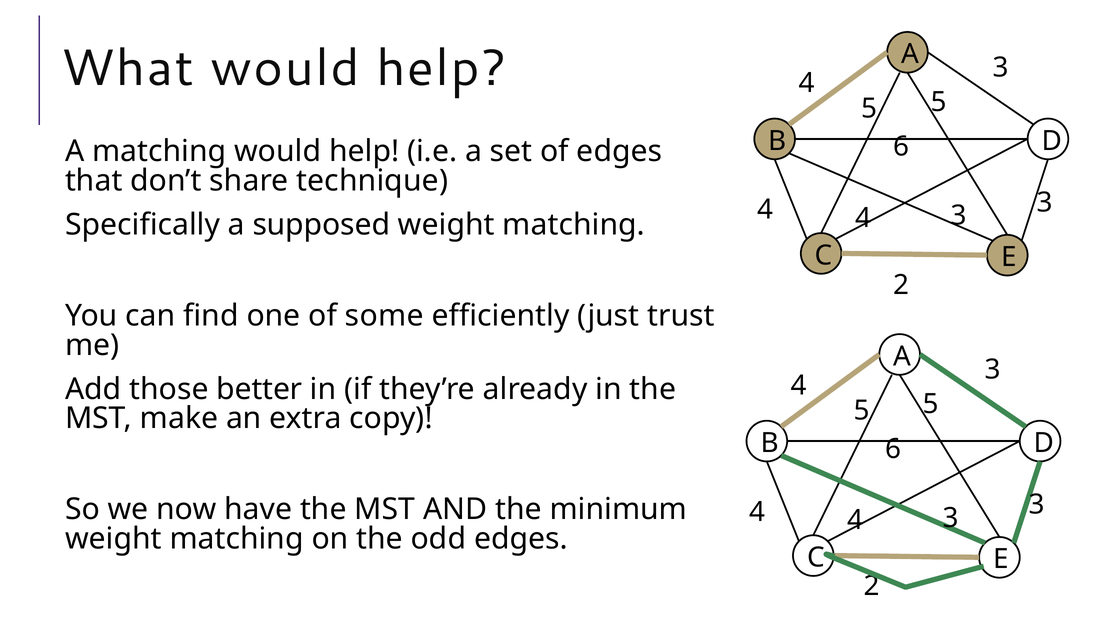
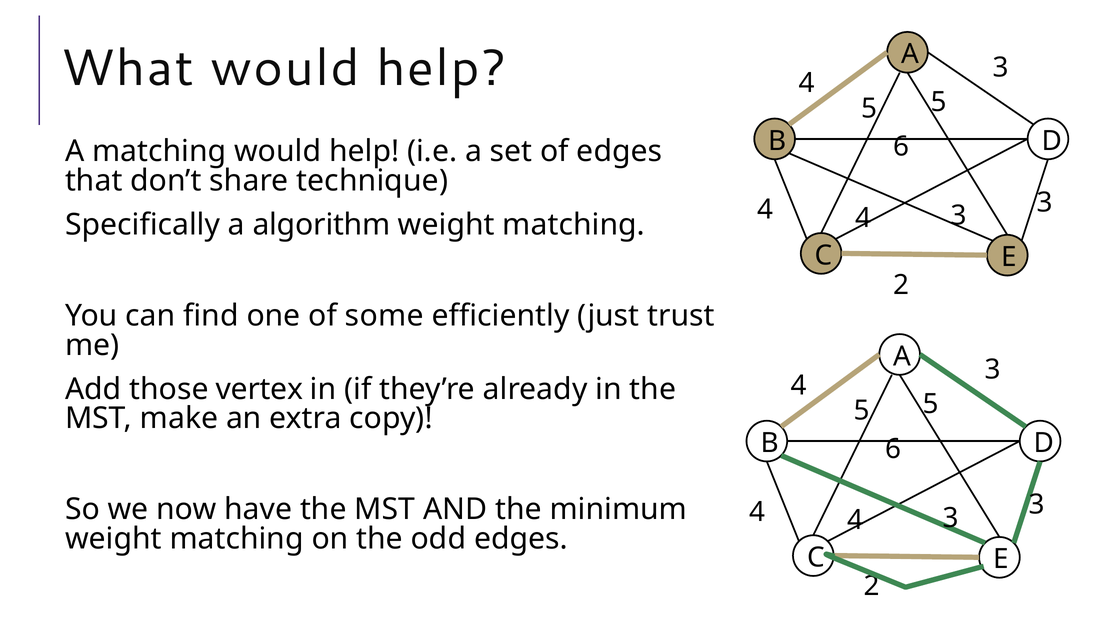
supposed: supposed -> algorithm
better: better -> vertex
